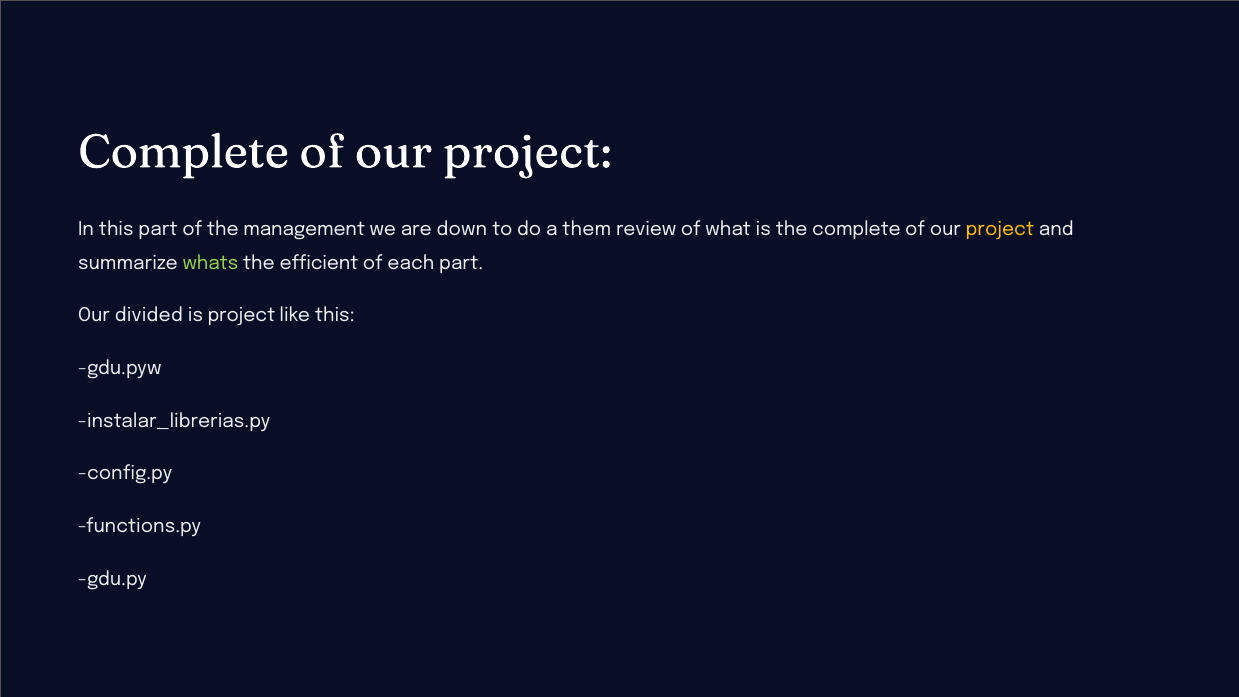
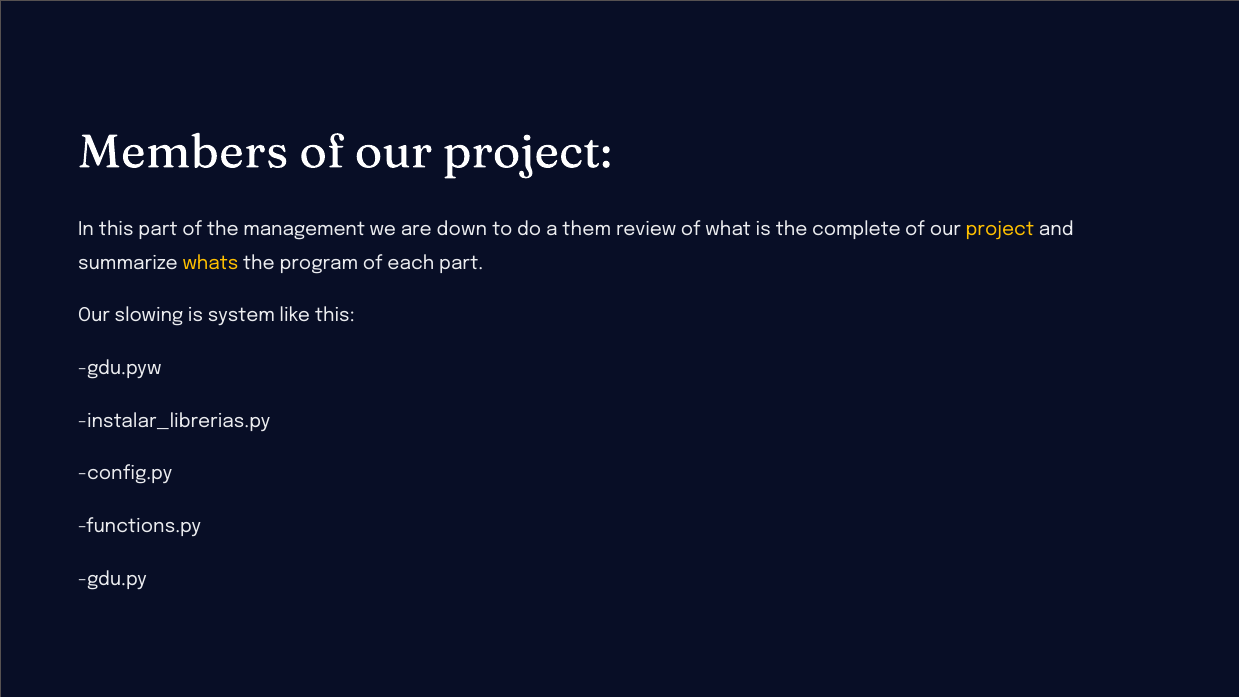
Complete at (184, 152): Complete -> Members
whats colour: light green -> yellow
efficient: efficient -> program
divided: divided -> slowing
is project: project -> system
